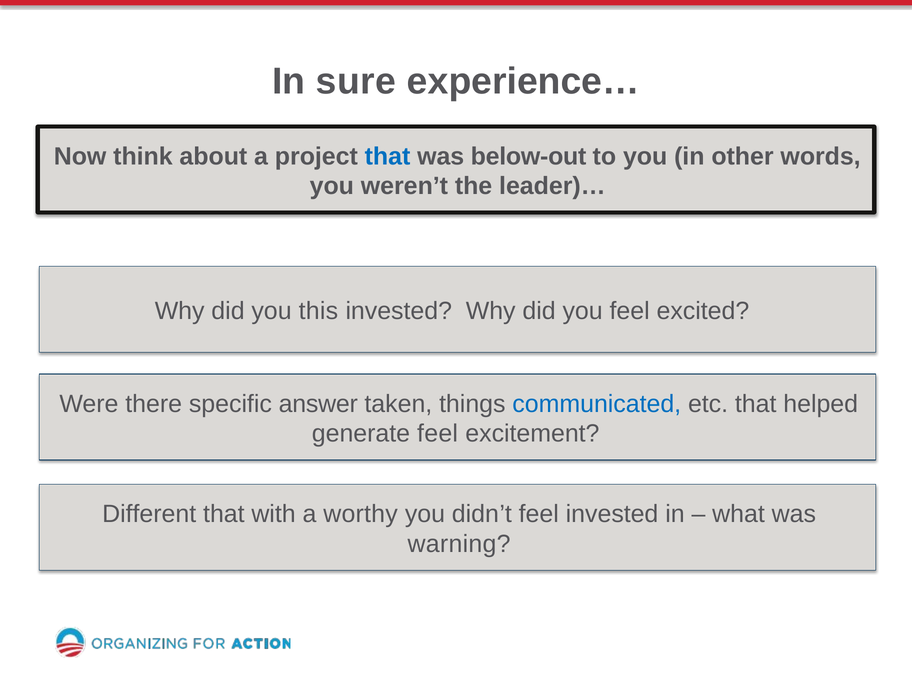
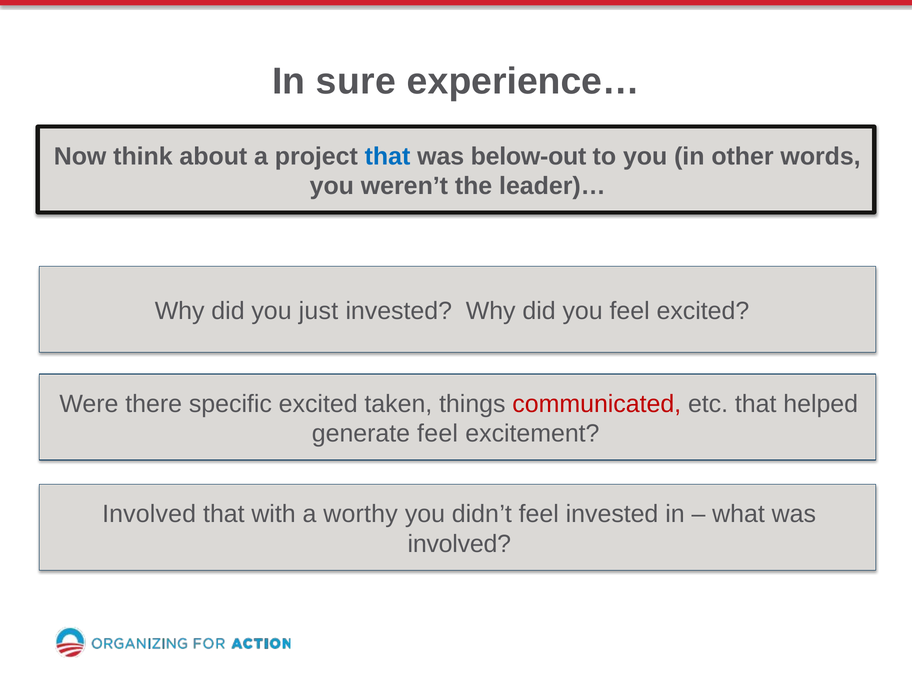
this: this -> just
specific answer: answer -> excited
communicated colour: blue -> red
Different at (149, 514): Different -> Involved
warning at (459, 544): warning -> involved
